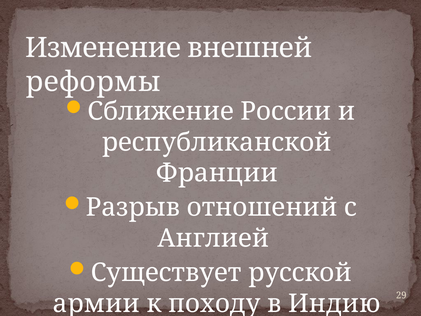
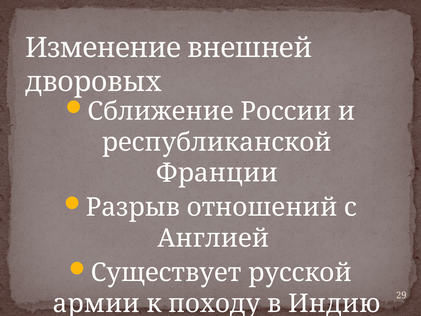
реформы: реформы -> дворовых
